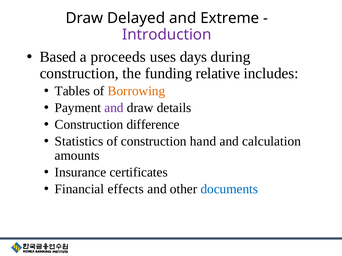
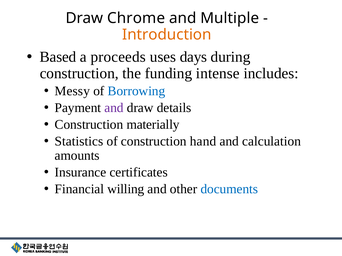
Delayed: Delayed -> Chrome
Extreme: Extreme -> Multiple
Introduction colour: purple -> orange
relative: relative -> intense
Tables: Tables -> Messy
Borrowing colour: orange -> blue
difference: difference -> materially
effects: effects -> willing
